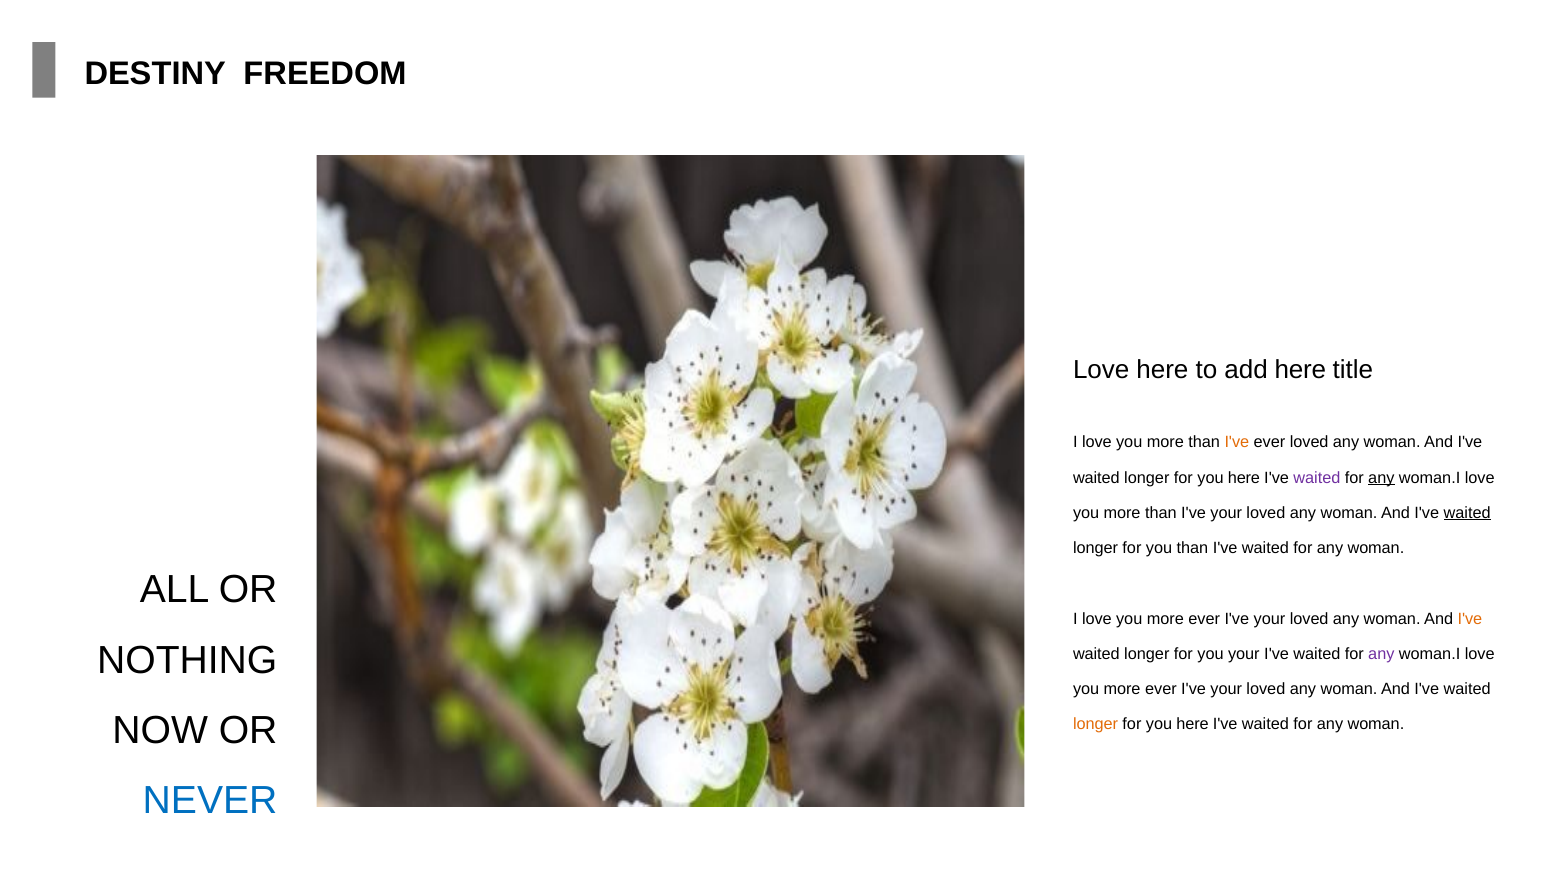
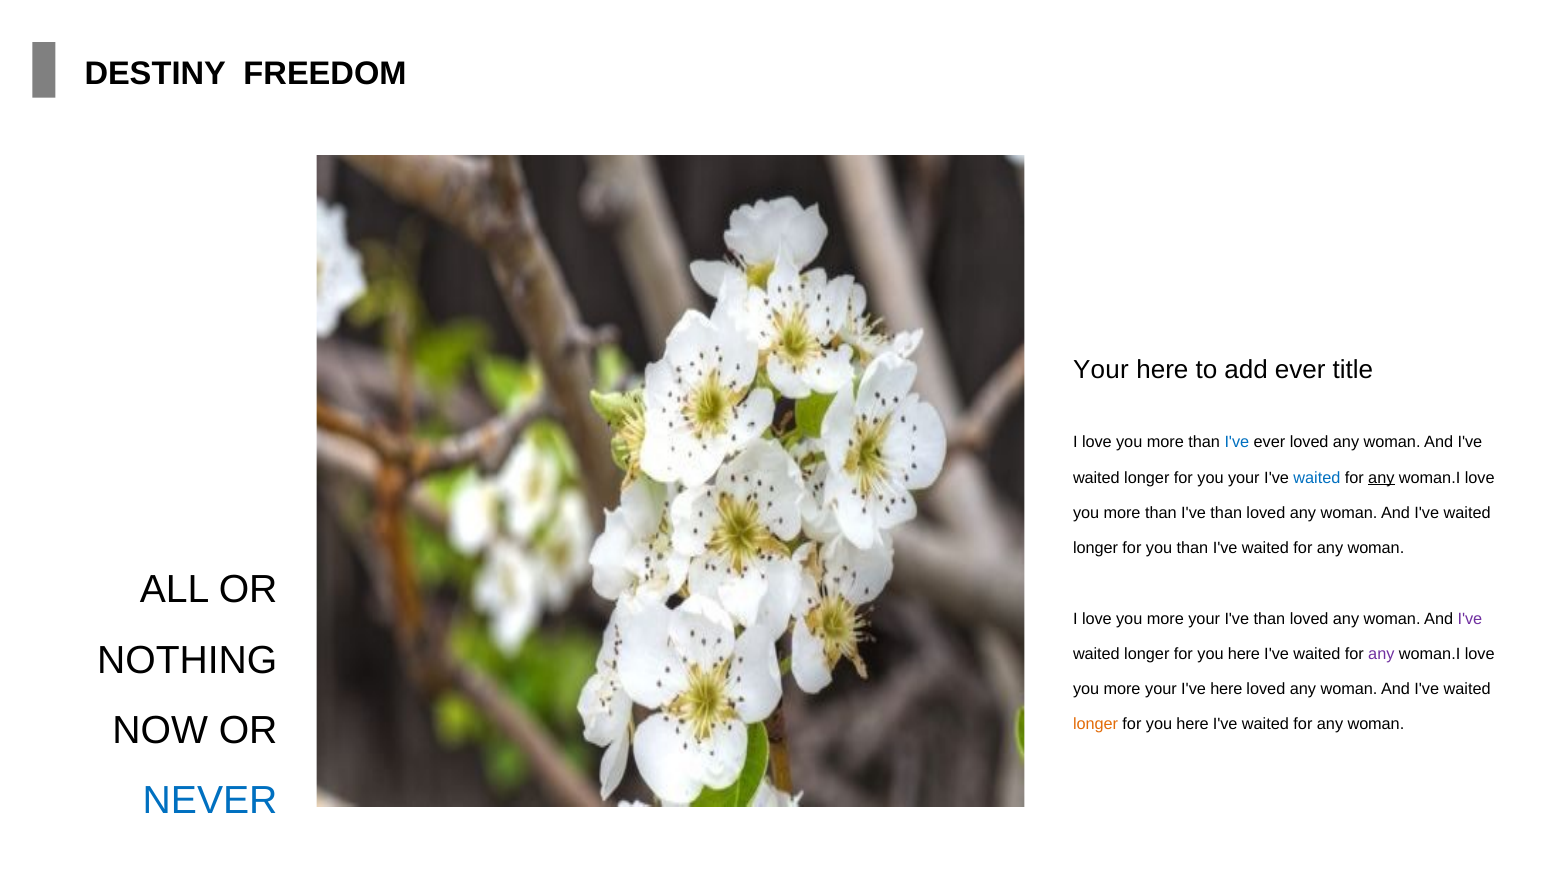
Love at (1101, 370): Love -> Your
add here: here -> ever
I've at (1237, 442) colour: orange -> blue
here at (1244, 478): here -> your
waited at (1317, 478) colour: purple -> blue
than I've your: your -> than
waited at (1467, 513) underline: present -> none
ever at (1204, 619): ever -> your
your at (1269, 619): your -> than
I've at (1470, 619) colour: orange -> purple
your at (1244, 654): your -> here
ever at (1161, 689): ever -> your
your at (1226, 689): your -> here
